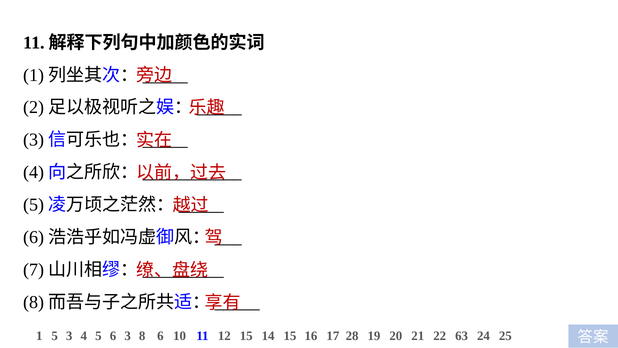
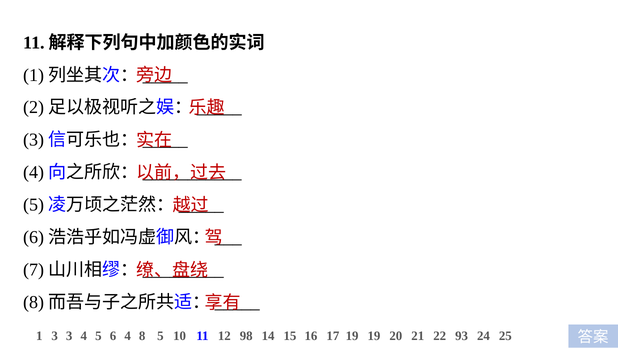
1 5: 5 -> 3
6 3: 3 -> 4
8 6: 6 -> 5
12 15: 15 -> 98
17 28: 28 -> 19
63: 63 -> 93
